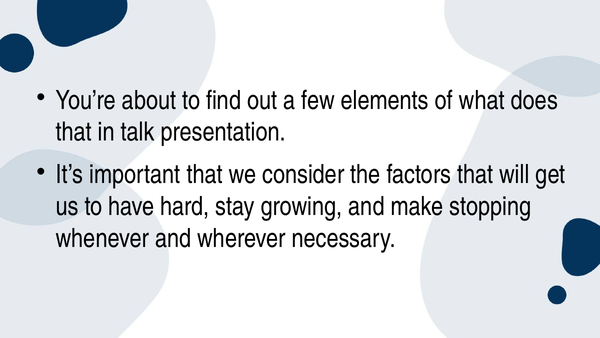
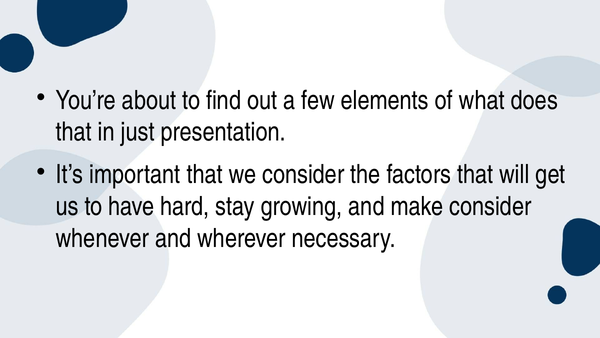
talk: talk -> just
make stopping: stopping -> consider
